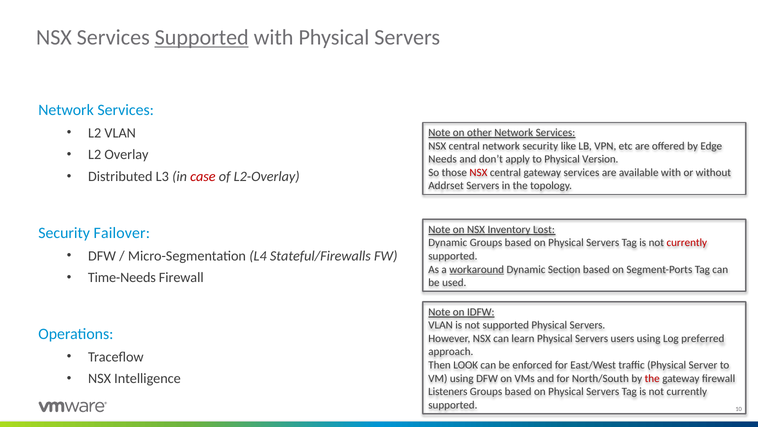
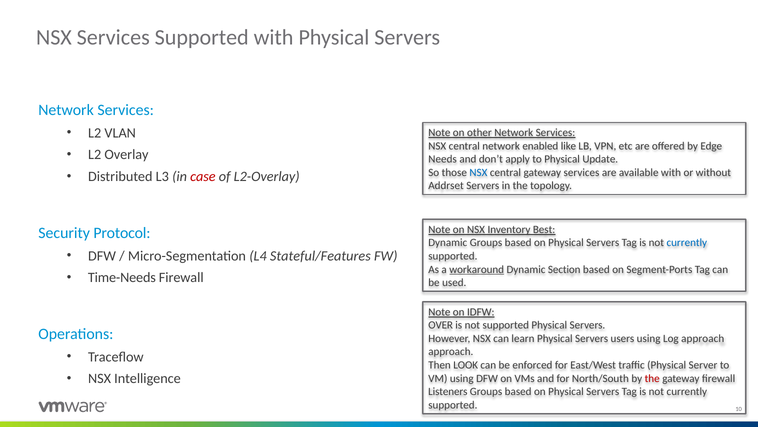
Supported at (202, 37) underline: present -> none
security: security -> enabled
Version: Version -> Update
NSX at (478, 172) colour: red -> blue
Lost: Lost -> Best
Failover: Failover -> Protocol
currently at (687, 243) colour: red -> blue
Stateful/Firewalls: Stateful/Firewalls -> Stateful/Features
VLAN at (441, 325): VLAN -> OVER
Log preferred: preferred -> approach
